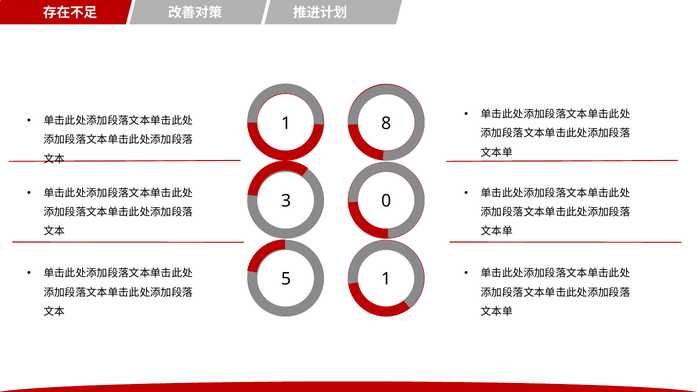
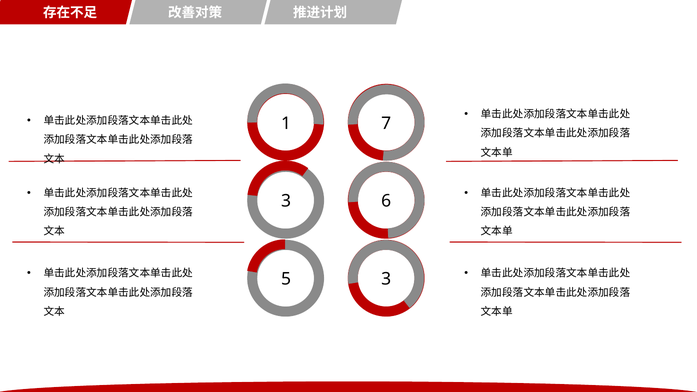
8: 8 -> 7
0: 0 -> 6
5 1: 1 -> 3
